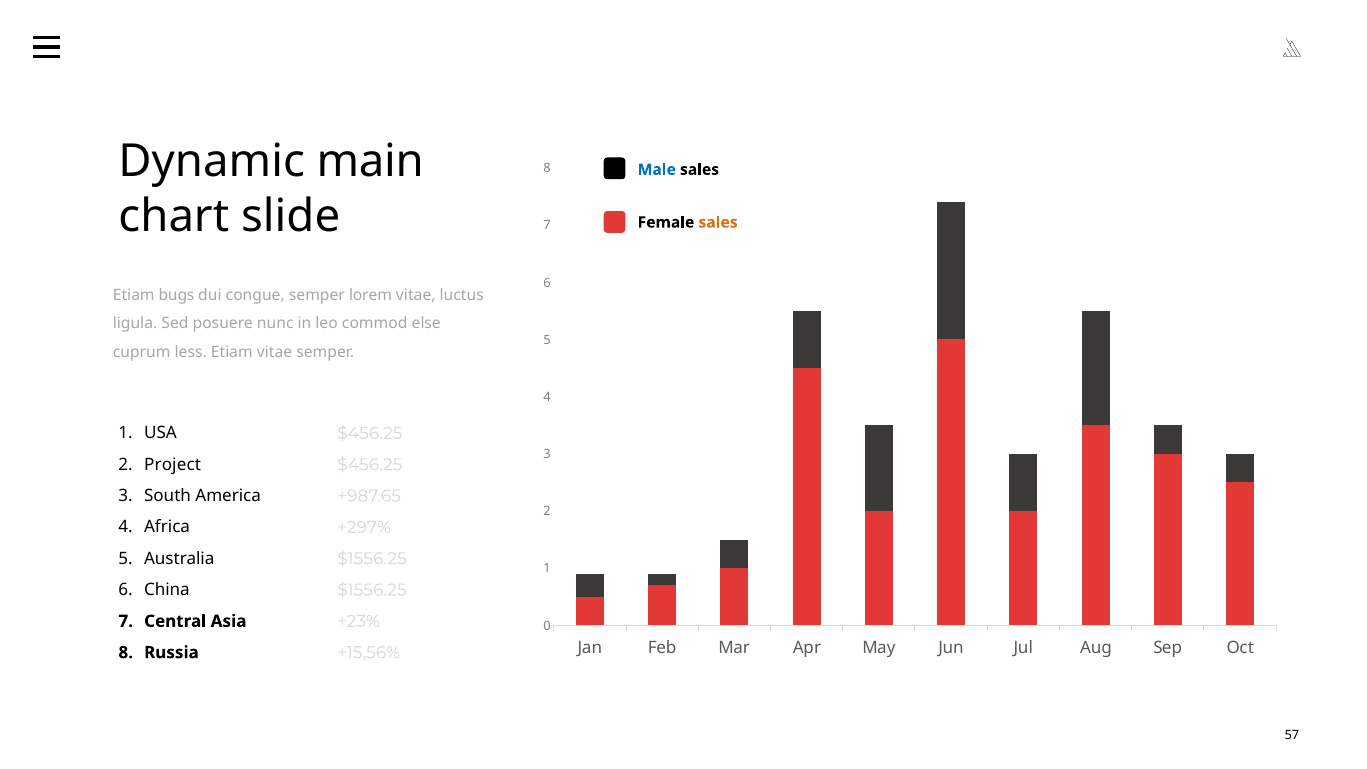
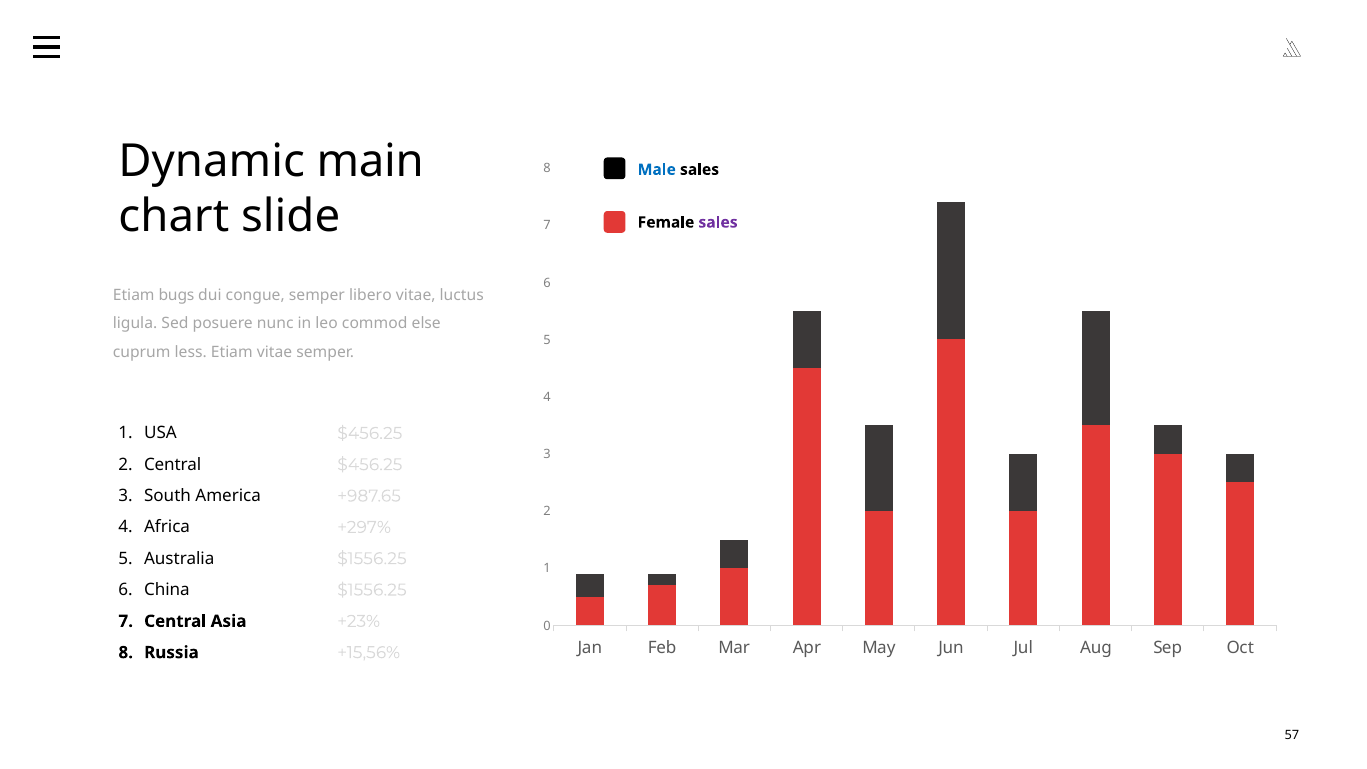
sales at (718, 222) colour: orange -> purple
lorem: lorem -> libero
2 Project: Project -> Central
